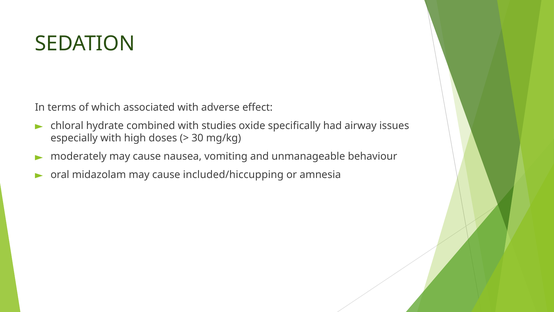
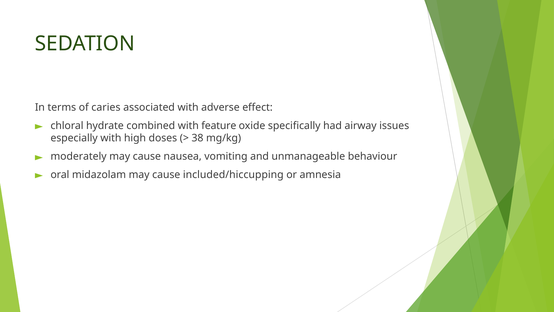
which: which -> caries
studies: studies -> feature
30: 30 -> 38
